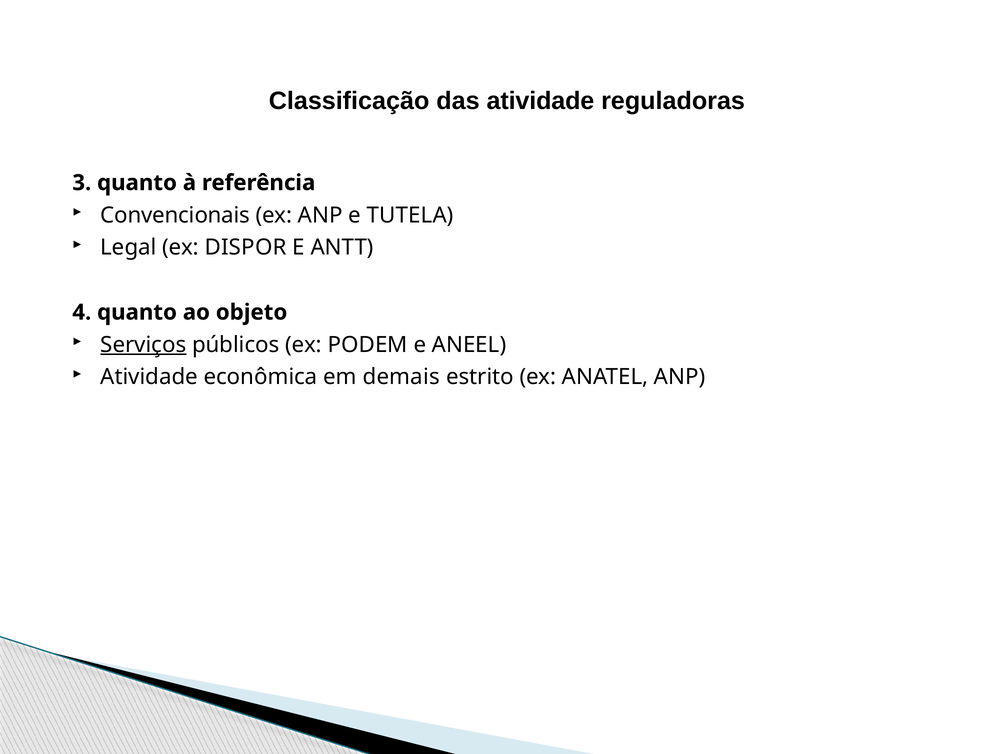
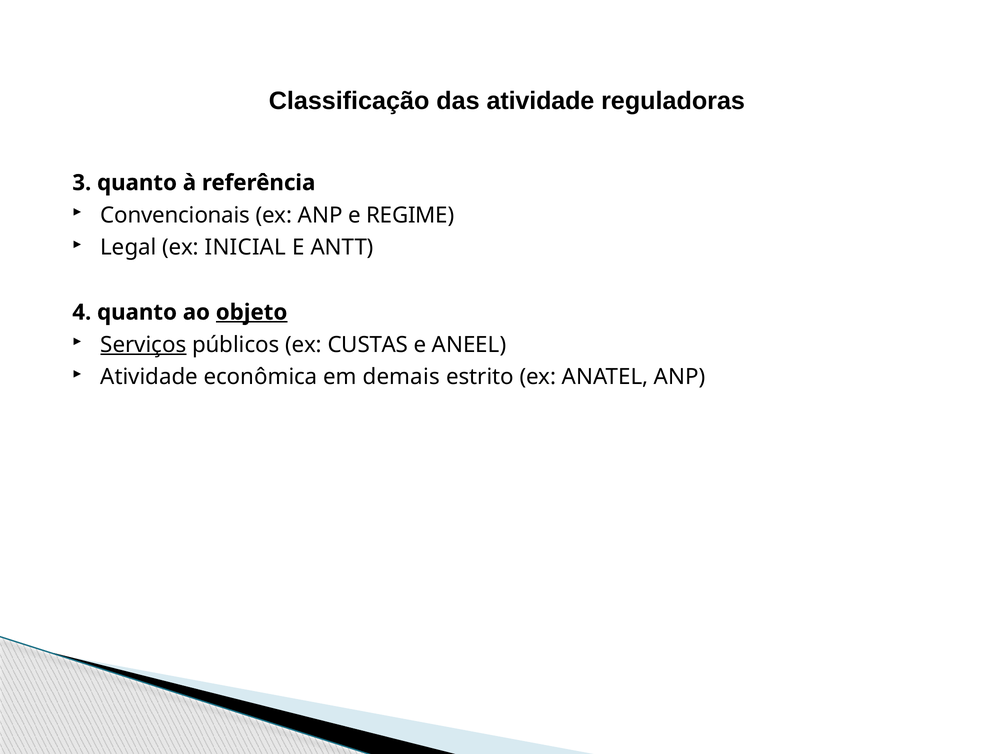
TUTELA: TUTELA -> REGIME
DISPOR: DISPOR -> INICIAL
objeto underline: none -> present
PODEM: PODEM -> CUSTAS
